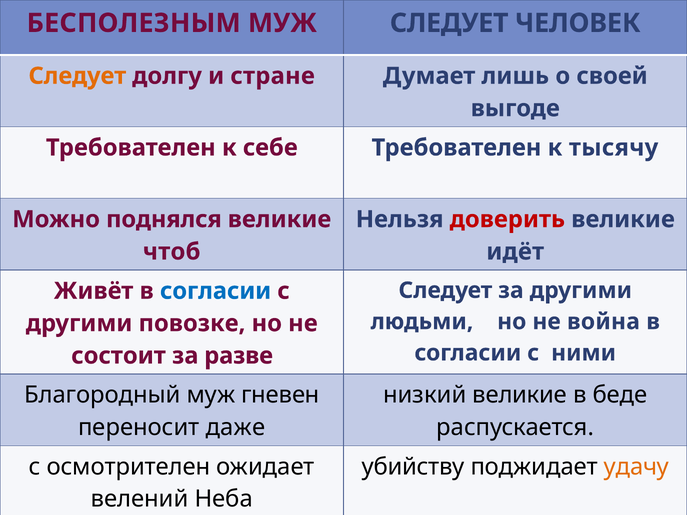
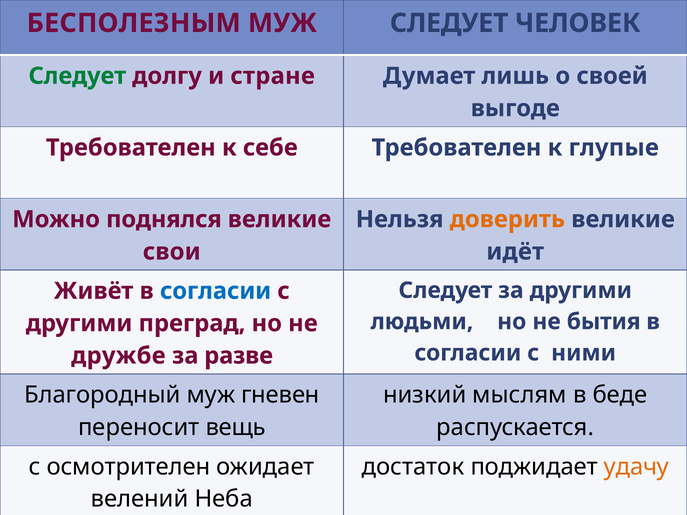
Следует at (77, 76) colour: orange -> green
тысячу: тысячу -> глупые
доверить colour: red -> orange
чтоб: чтоб -> свои
война: война -> бытия
повозке: повозке -> преград
состоит: состоит -> дружбе
низкий великие: великие -> мыслям
даже: даже -> вещь
убийству: убийству -> достаток
